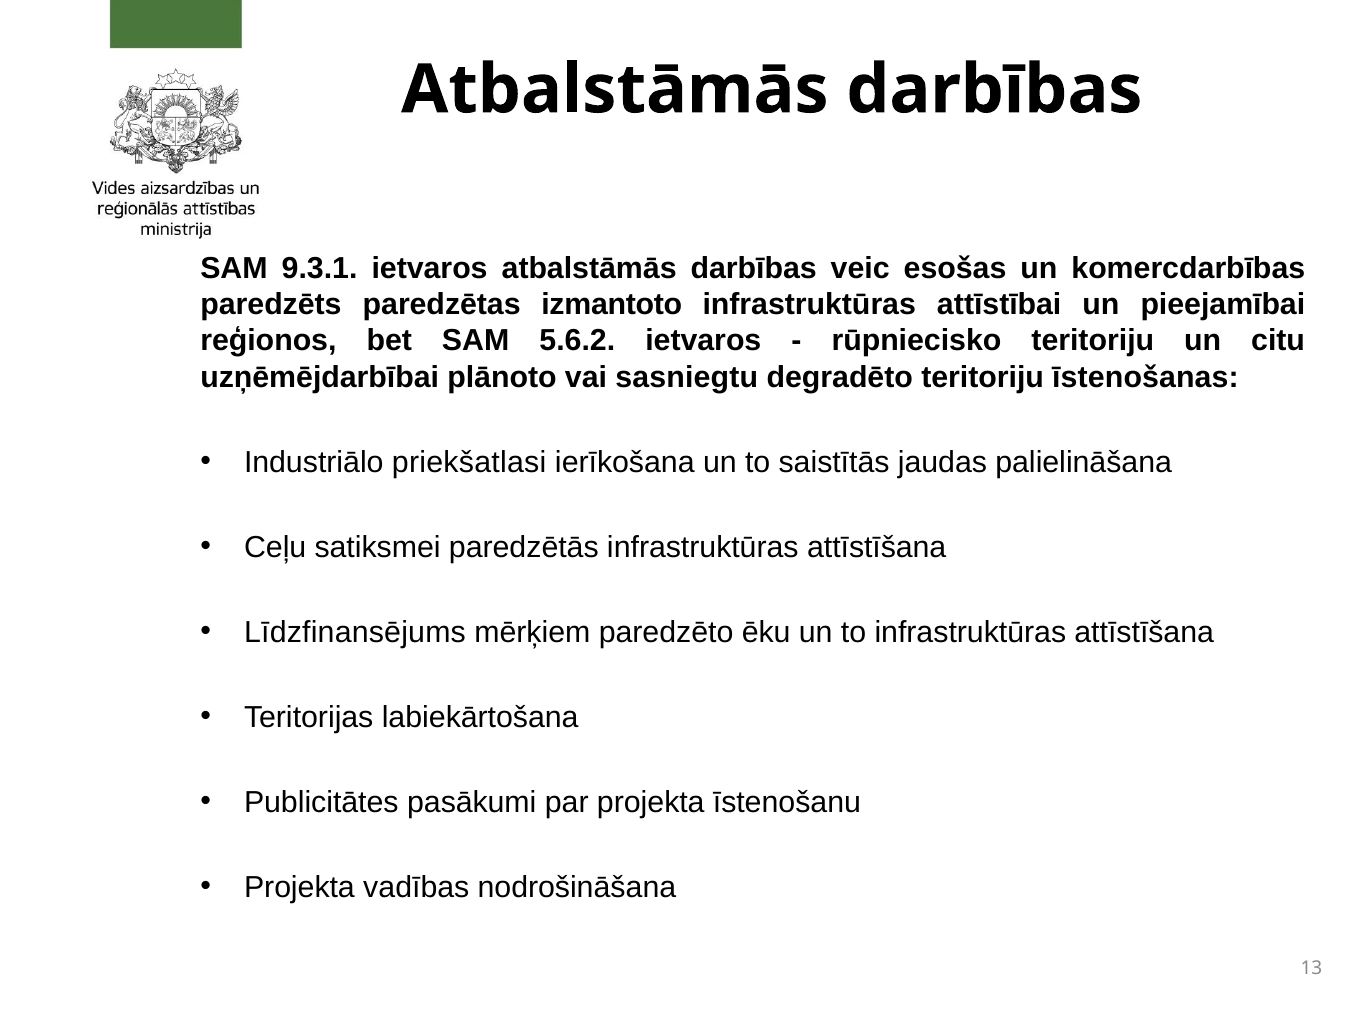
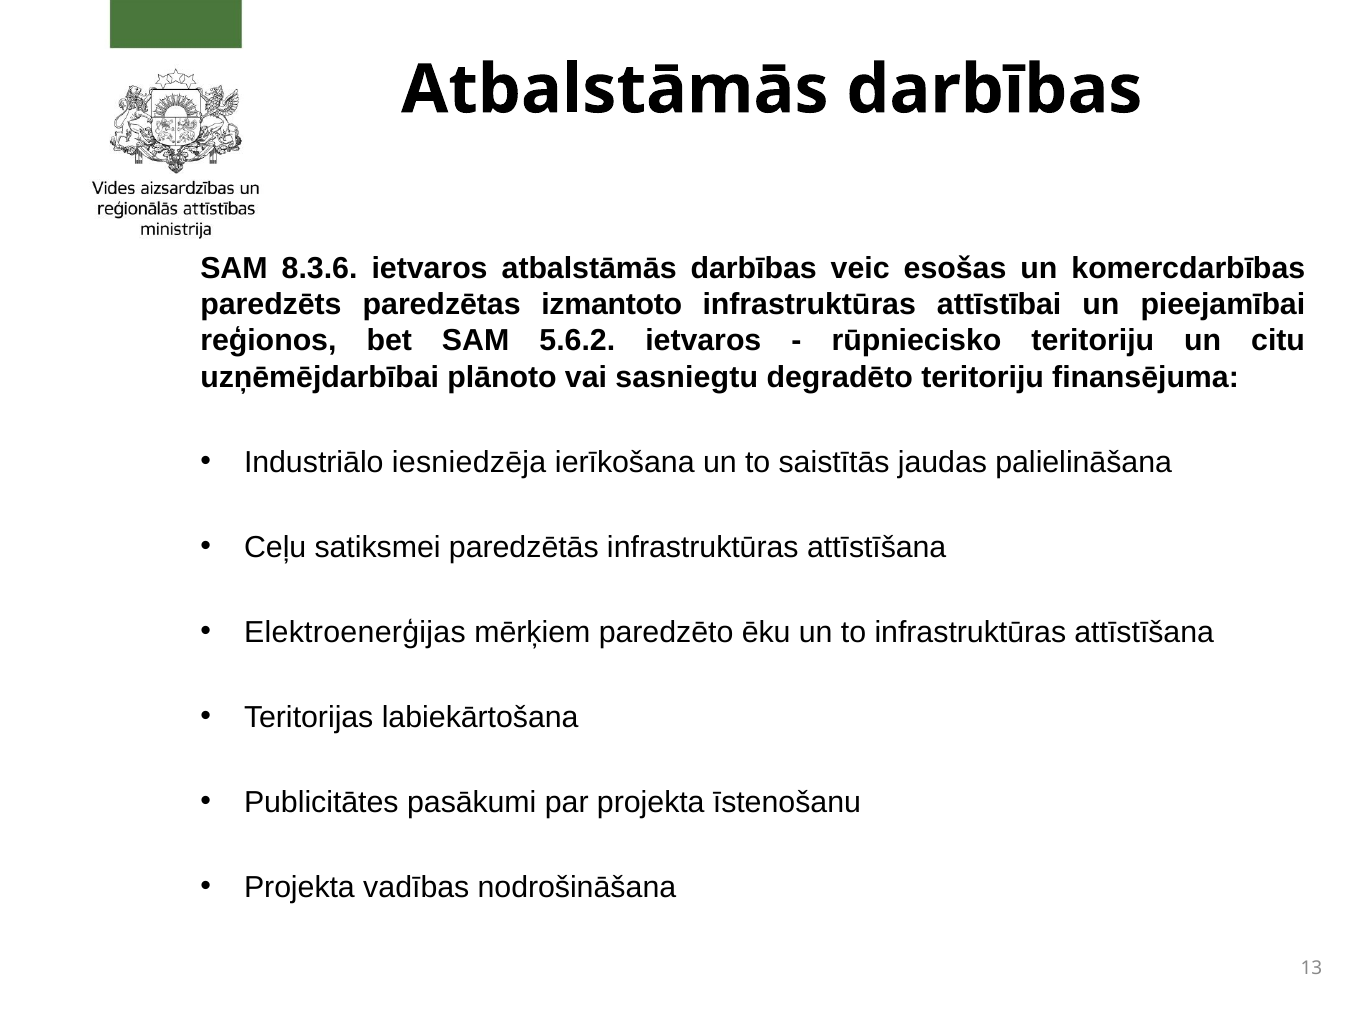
9.3.1: 9.3.1 -> 8.3.6
īstenošanas: īstenošanas -> finansējuma
priekšatlasi: priekšatlasi -> iesniedzēja
Līdzfinansējums: Līdzfinansējums -> Elektroenerģijas
